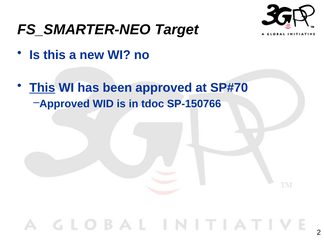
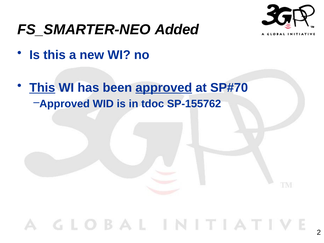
Target: Target -> Added
approved at (164, 88) underline: none -> present
SP-150766: SP-150766 -> SP-155762
